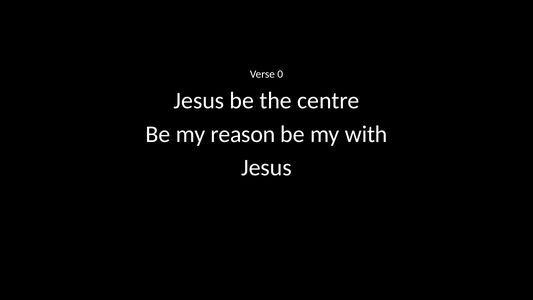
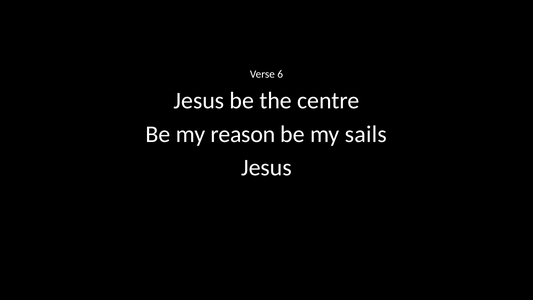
0: 0 -> 6
with: with -> sails
